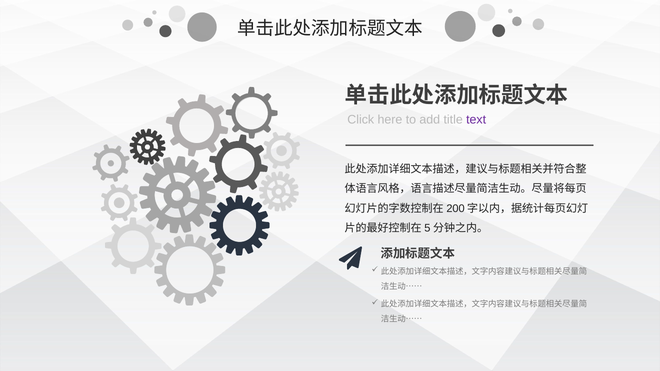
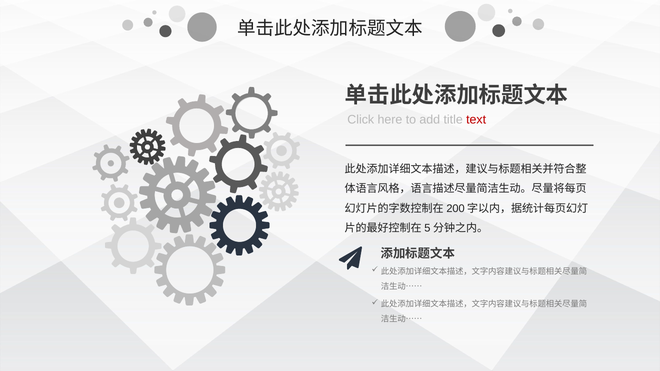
text colour: purple -> red
